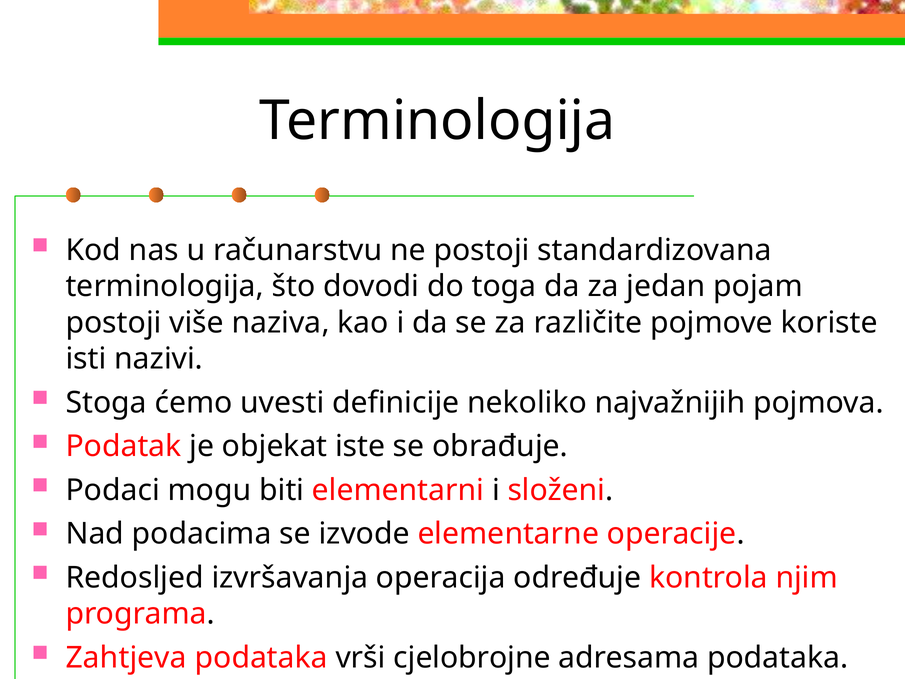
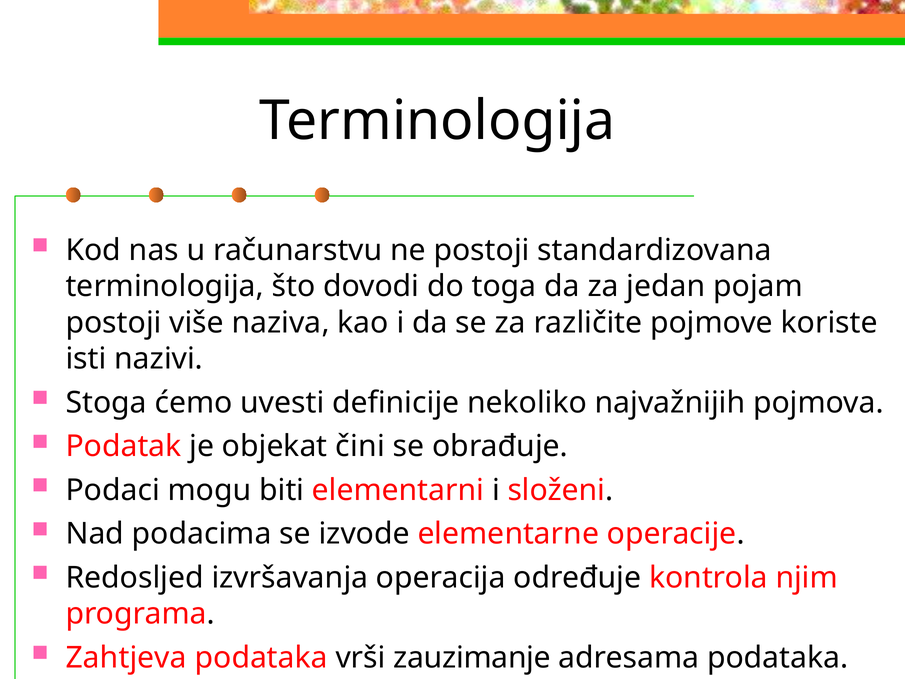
iste: iste -> čini
cjelobrojne: cjelobrojne -> zauzimanje
